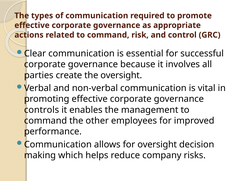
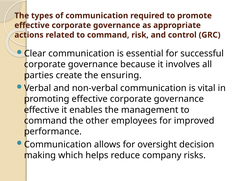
the oversight: oversight -> ensuring
controls at (42, 110): controls -> effective
